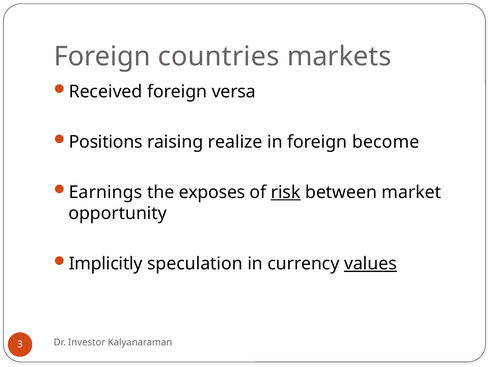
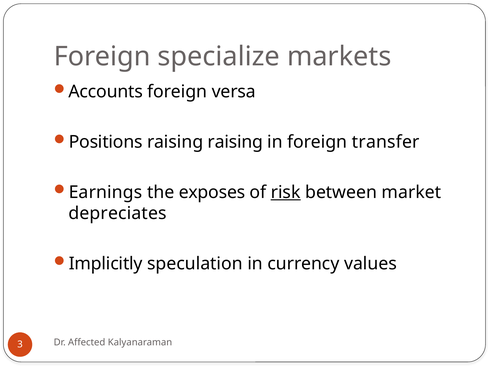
countries: countries -> specialize
Received: Received -> Accounts
raising realize: realize -> raising
become: become -> transfer
opportunity: opportunity -> depreciates
values underline: present -> none
Investor: Investor -> Affected
